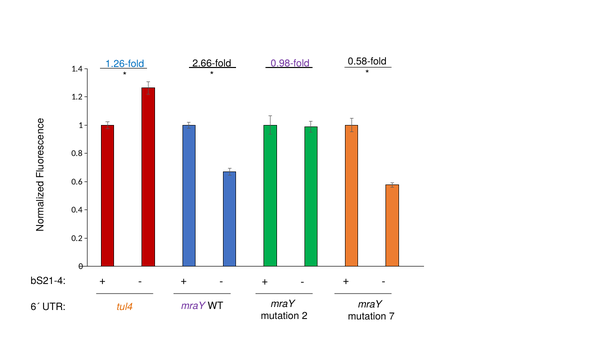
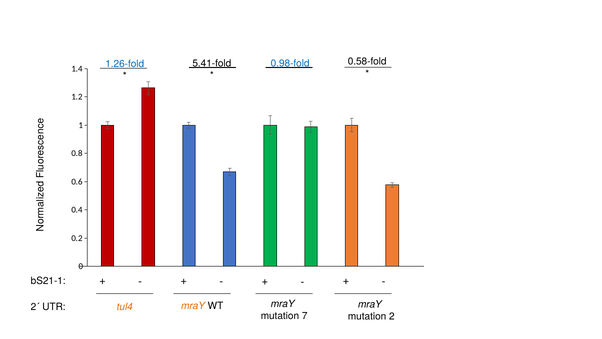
2.66-fold: 2.66-fold -> 5.41-fold
0.98-fold colour: purple -> blue
bS21-4: bS21-4 -> bS21-1
mraY at (193, 306) colour: purple -> orange
6´: 6´ -> 2´
2: 2 -> 7
7: 7 -> 2
